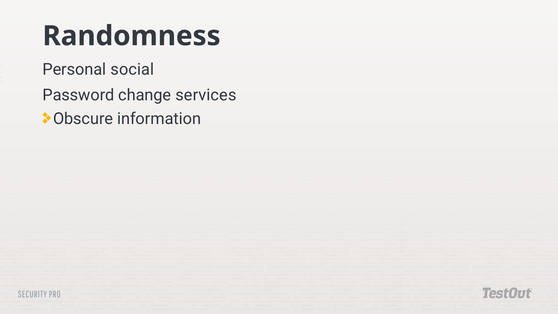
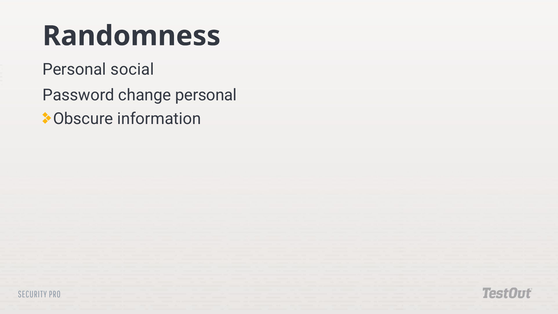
change services: services -> personal
